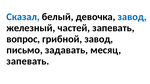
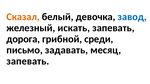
Сказал colour: blue -> orange
частей: частей -> искать
вопрос: вопрос -> дорога
грибной завод: завод -> среди
